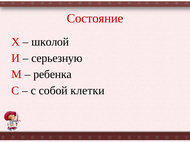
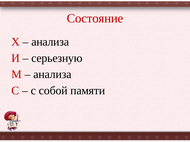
школой at (50, 42): школой -> анализа
ребенка at (52, 75): ребенка -> анализа
клетки: клетки -> памяти
